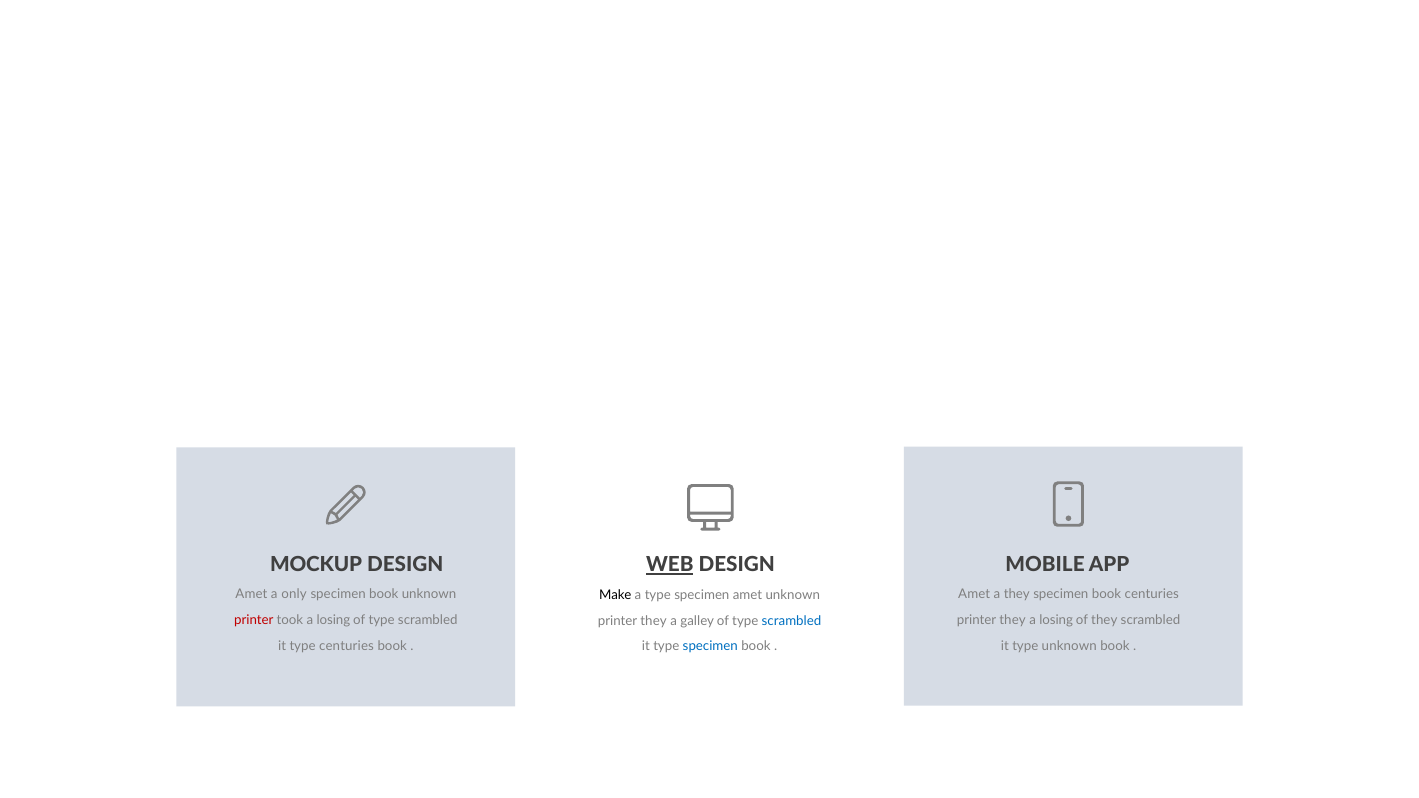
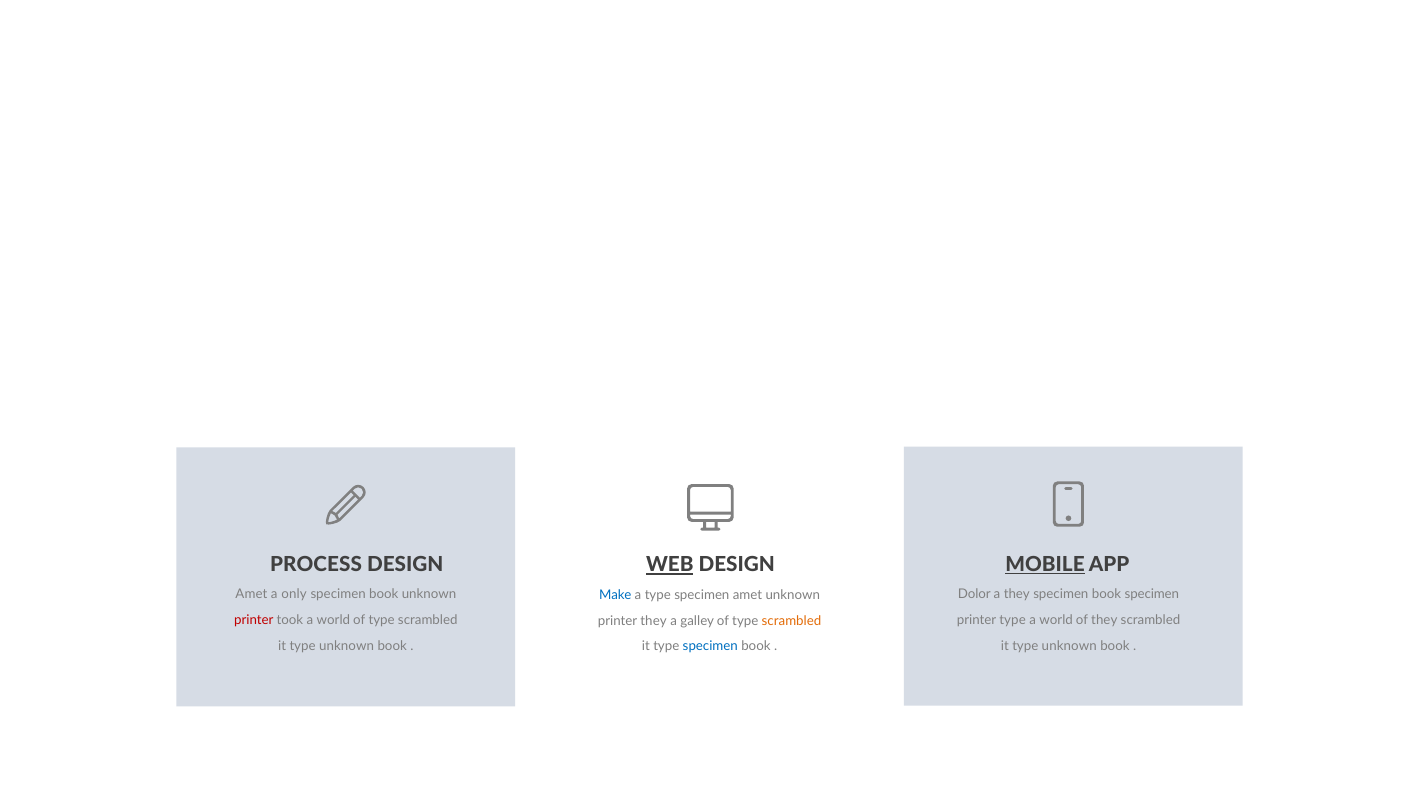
MOCKUP: MOCKUP -> PROCESS
MOBILE underline: none -> present
Amet at (974, 595): Amet -> Dolor
book centuries: centuries -> specimen
Make colour: black -> blue
took a losing: losing -> world
they at (1013, 620): they -> type
losing at (1056, 620): losing -> world
scrambled at (792, 621) colour: blue -> orange
centuries at (347, 646): centuries -> unknown
